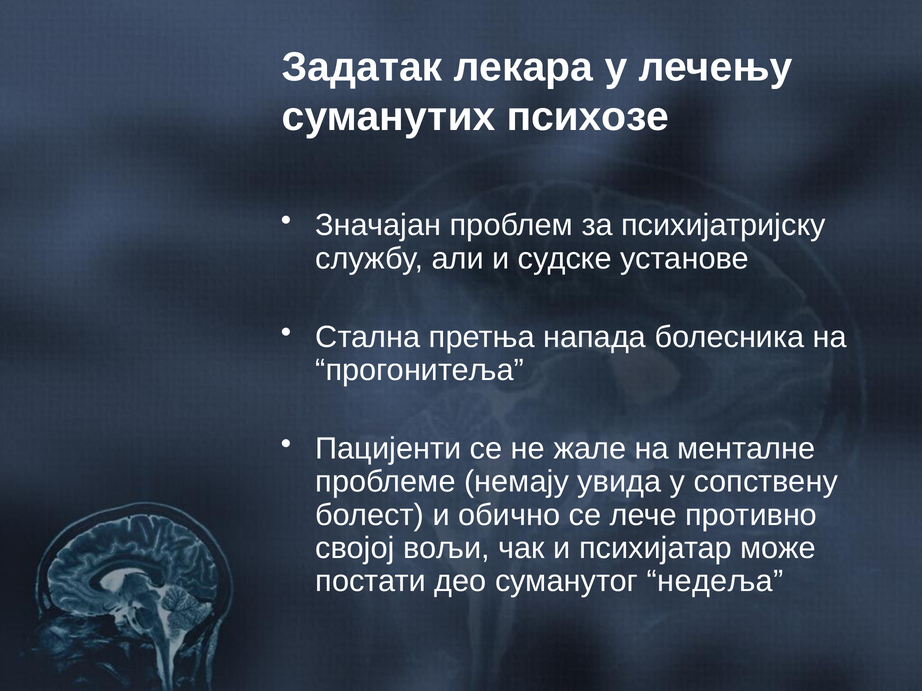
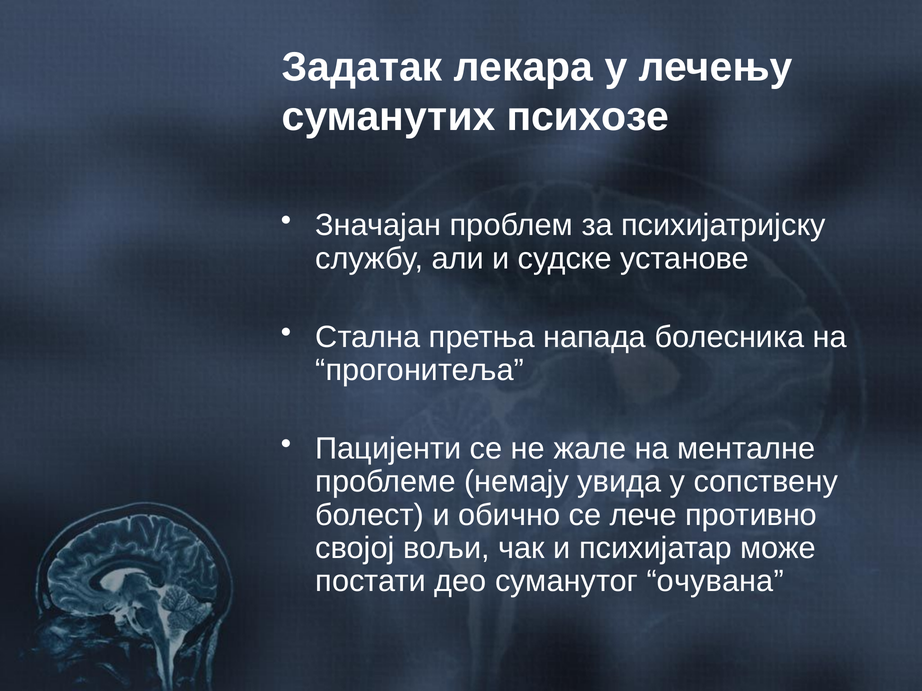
недеља: недеља -> очувана
